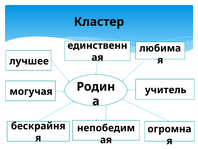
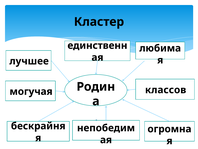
учитель: учитель -> классов
